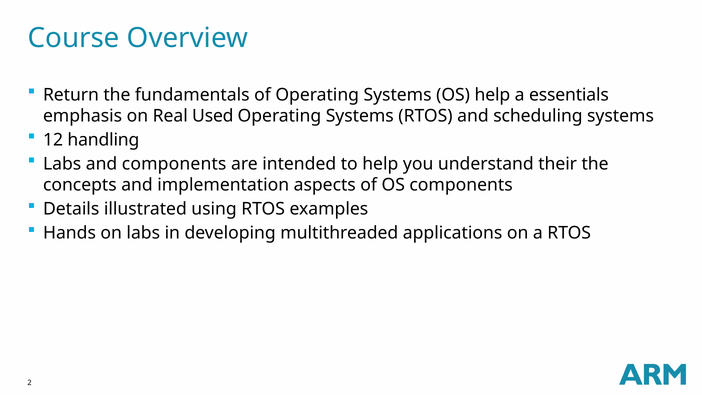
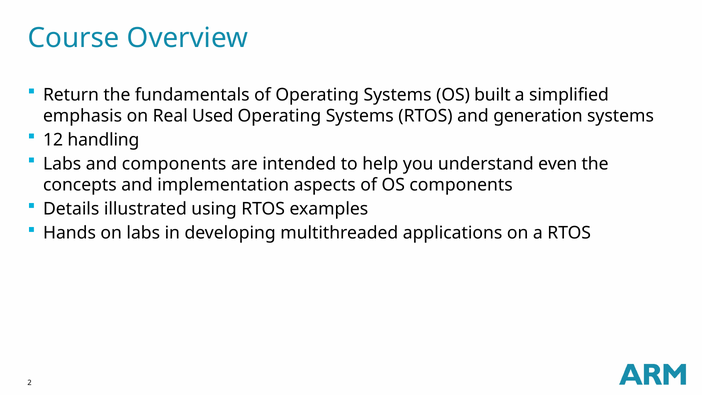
OS help: help -> built
essentials: essentials -> simplified
scheduling: scheduling -> generation
their: their -> even
